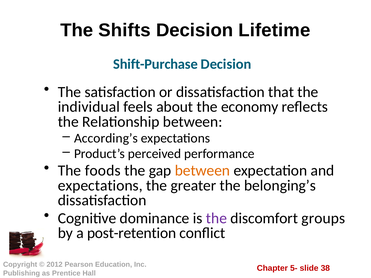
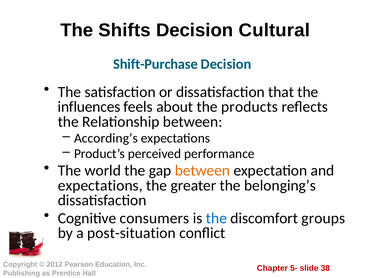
Lifetime: Lifetime -> Cultural
individual: individual -> influences
economy: economy -> products
foods: foods -> world
dominance: dominance -> consumers
the at (216, 218) colour: purple -> blue
post-retention: post-retention -> post-situation
